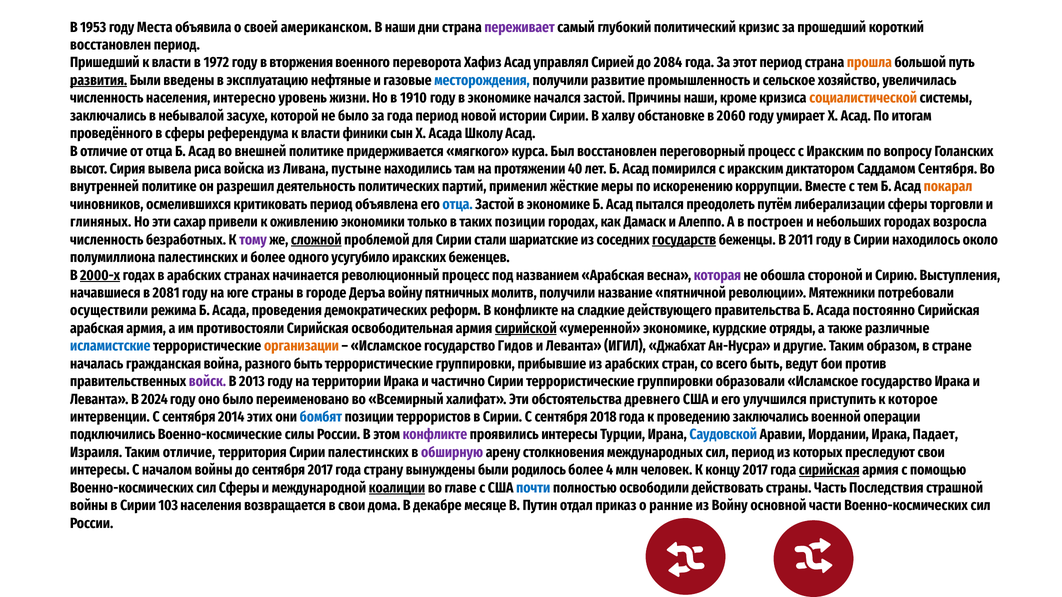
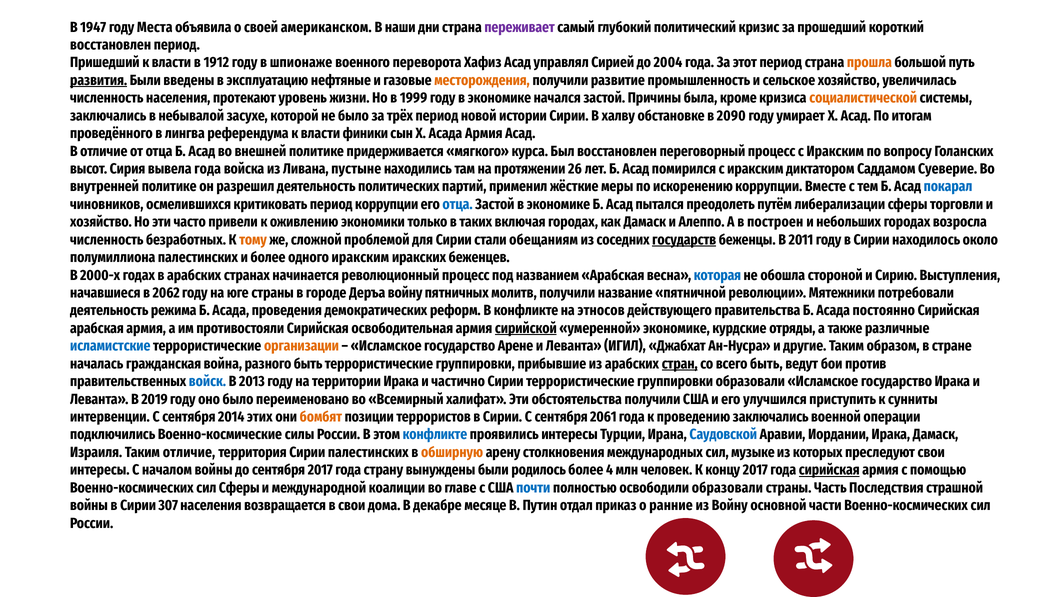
1953: 1953 -> 1947
1972: 1972 -> 1912
вторжения: вторжения -> шпионаже
2084: 2084 -> 2004
месторождения colour: blue -> orange
интересно: интересно -> протекают
1910: 1910 -> 1999
Причины наши: наши -> была
за года: года -> трёх
2060: 2060 -> 2090
в сферы: сферы -> лингва
Асада Школу: Школу -> Армия
вывела риса: риса -> года
40: 40 -> 26
Саддамом Сентября: Сентября -> Суеверие
покарал colour: orange -> blue
период объявлена: объявлена -> коррупции
глиняных at (101, 222): глиняных -> хозяйство
сахар: сахар -> часто
таких позиции: позиции -> включая
тому colour: purple -> orange
сложной underline: present -> none
шариатские: шариатские -> обещаниям
одного усугубило: усугубило -> иракским
2000-х underline: present -> none
которая colour: purple -> blue
2081: 2081 -> 2062
осуществили at (109, 311): осуществили -> деятельность
сладкие: сладкие -> этносов
Гидов: Гидов -> Арене
стран underline: none -> present
войск colour: purple -> blue
2024: 2024 -> 2019
обстоятельства древнего: древнего -> получили
которое: которое -> сунниты
бомбят colour: blue -> orange
2018: 2018 -> 2061
конфликте at (435, 435) colour: purple -> blue
Ирака Падает: Падает -> Дамаск
обширную colour: purple -> orange
сил период: период -> музыке
коалиции underline: present -> none
освободили действовать: действовать -> образовали
103: 103 -> 307
